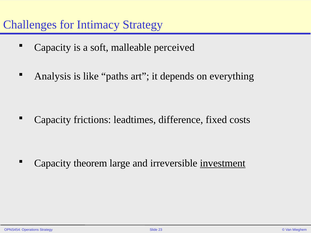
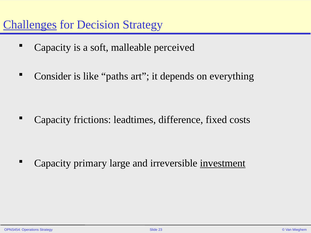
Challenges underline: none -> present
Intimacy: Intimacy -> Decision
Analysis: Analysis -> Consider
theorem: theorem -> primary
